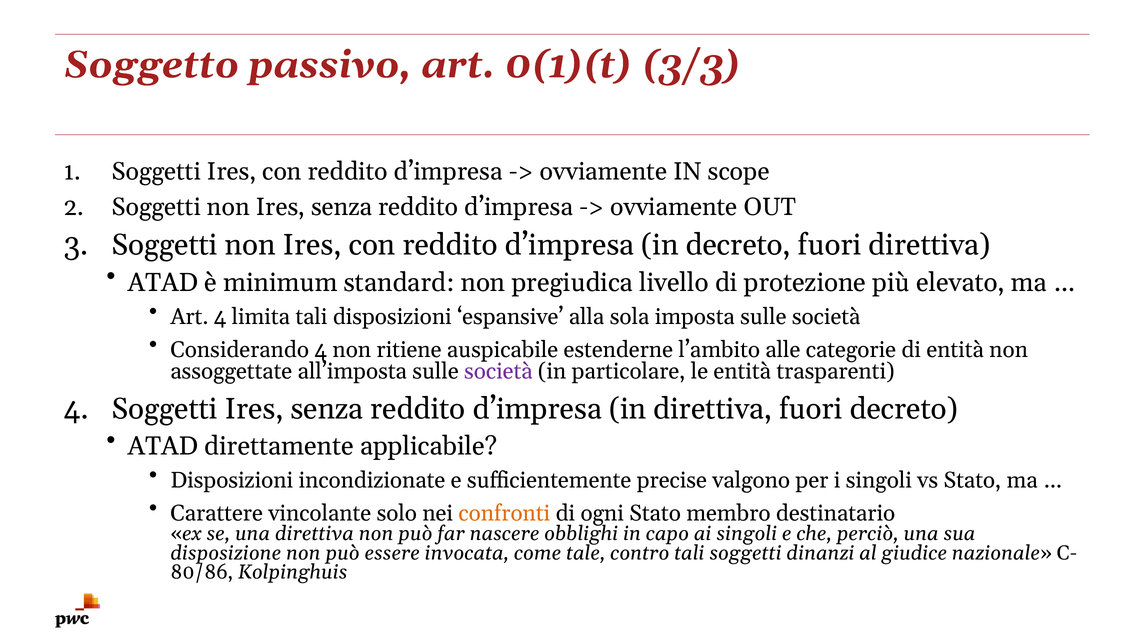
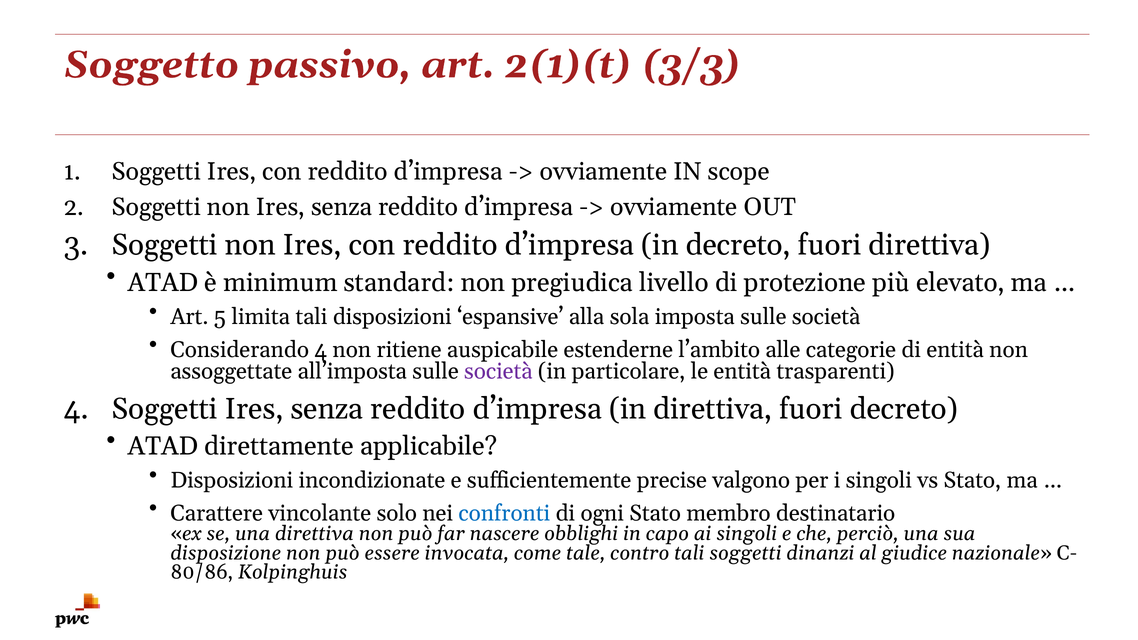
0(1)(t: 0(1)(t -> 2(1)(t
Art 4: 4 -> 5
confronti colour: orange -> blue
